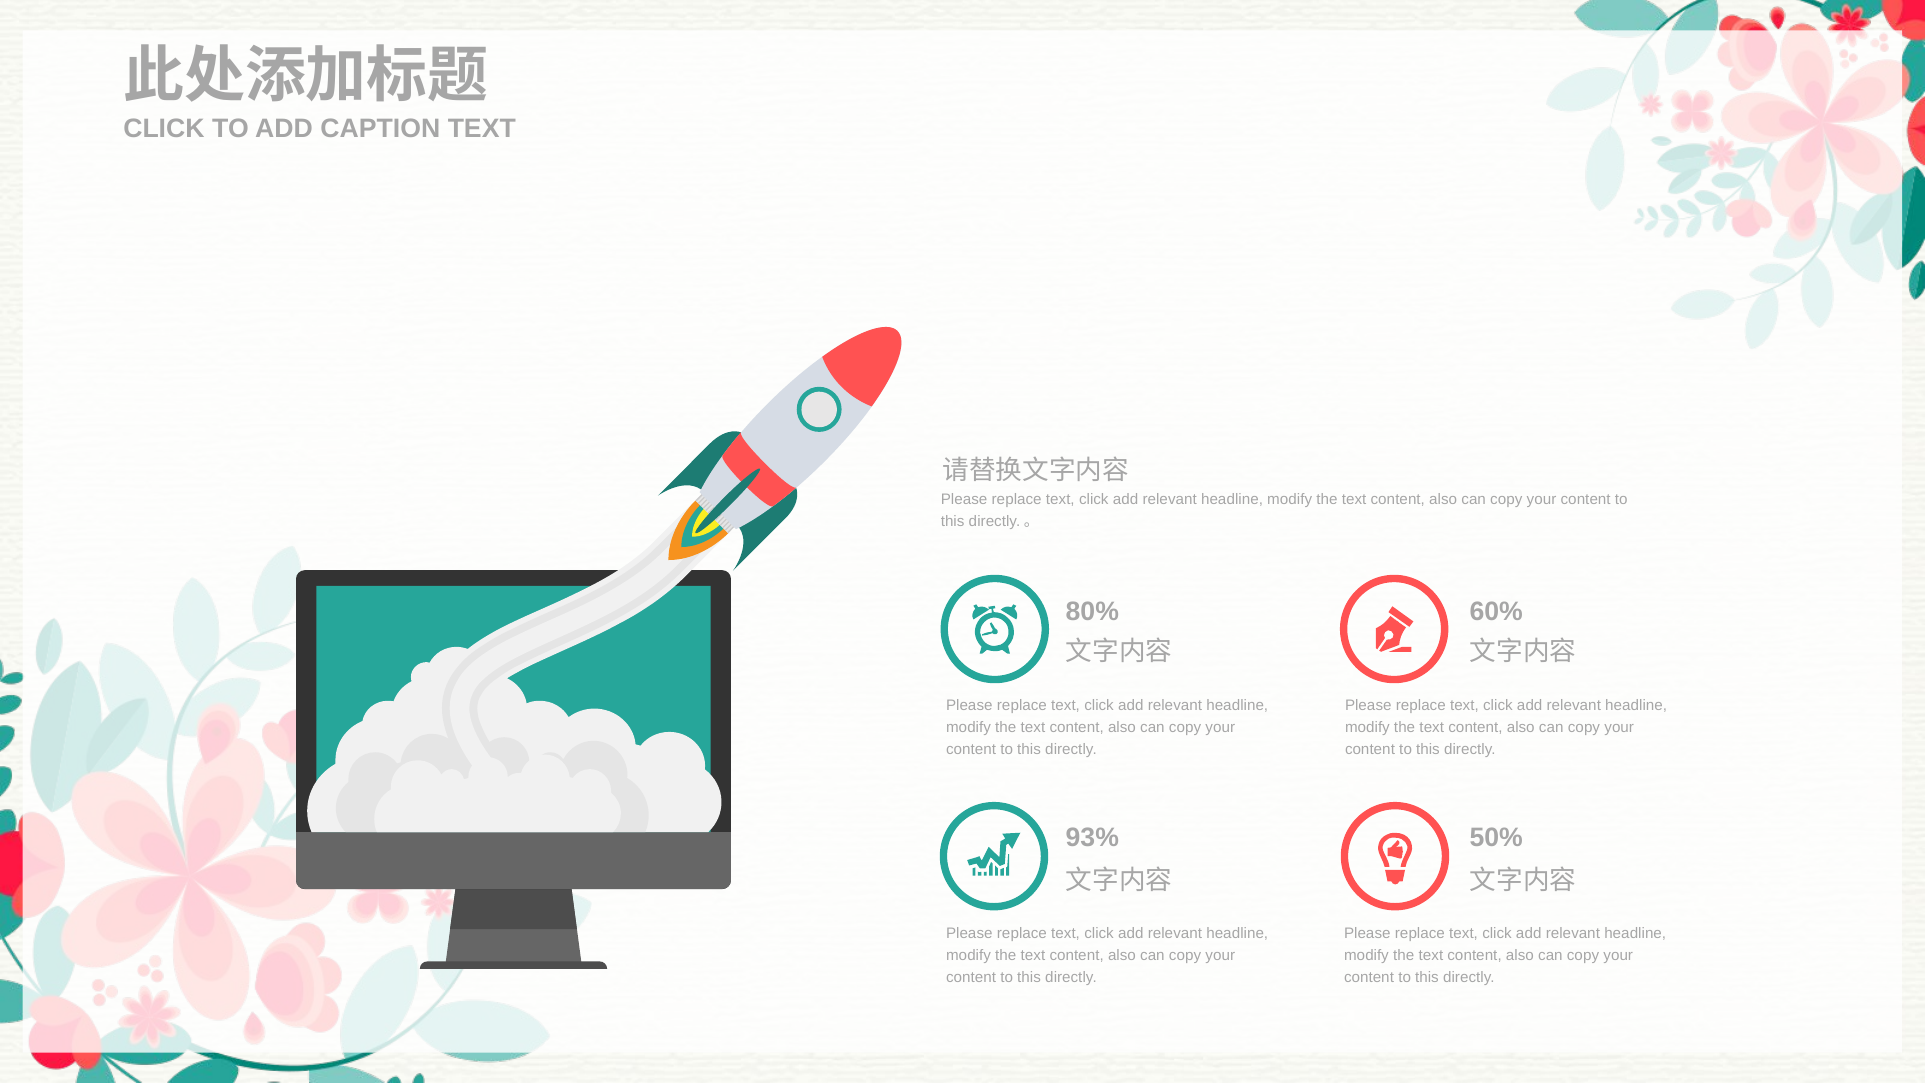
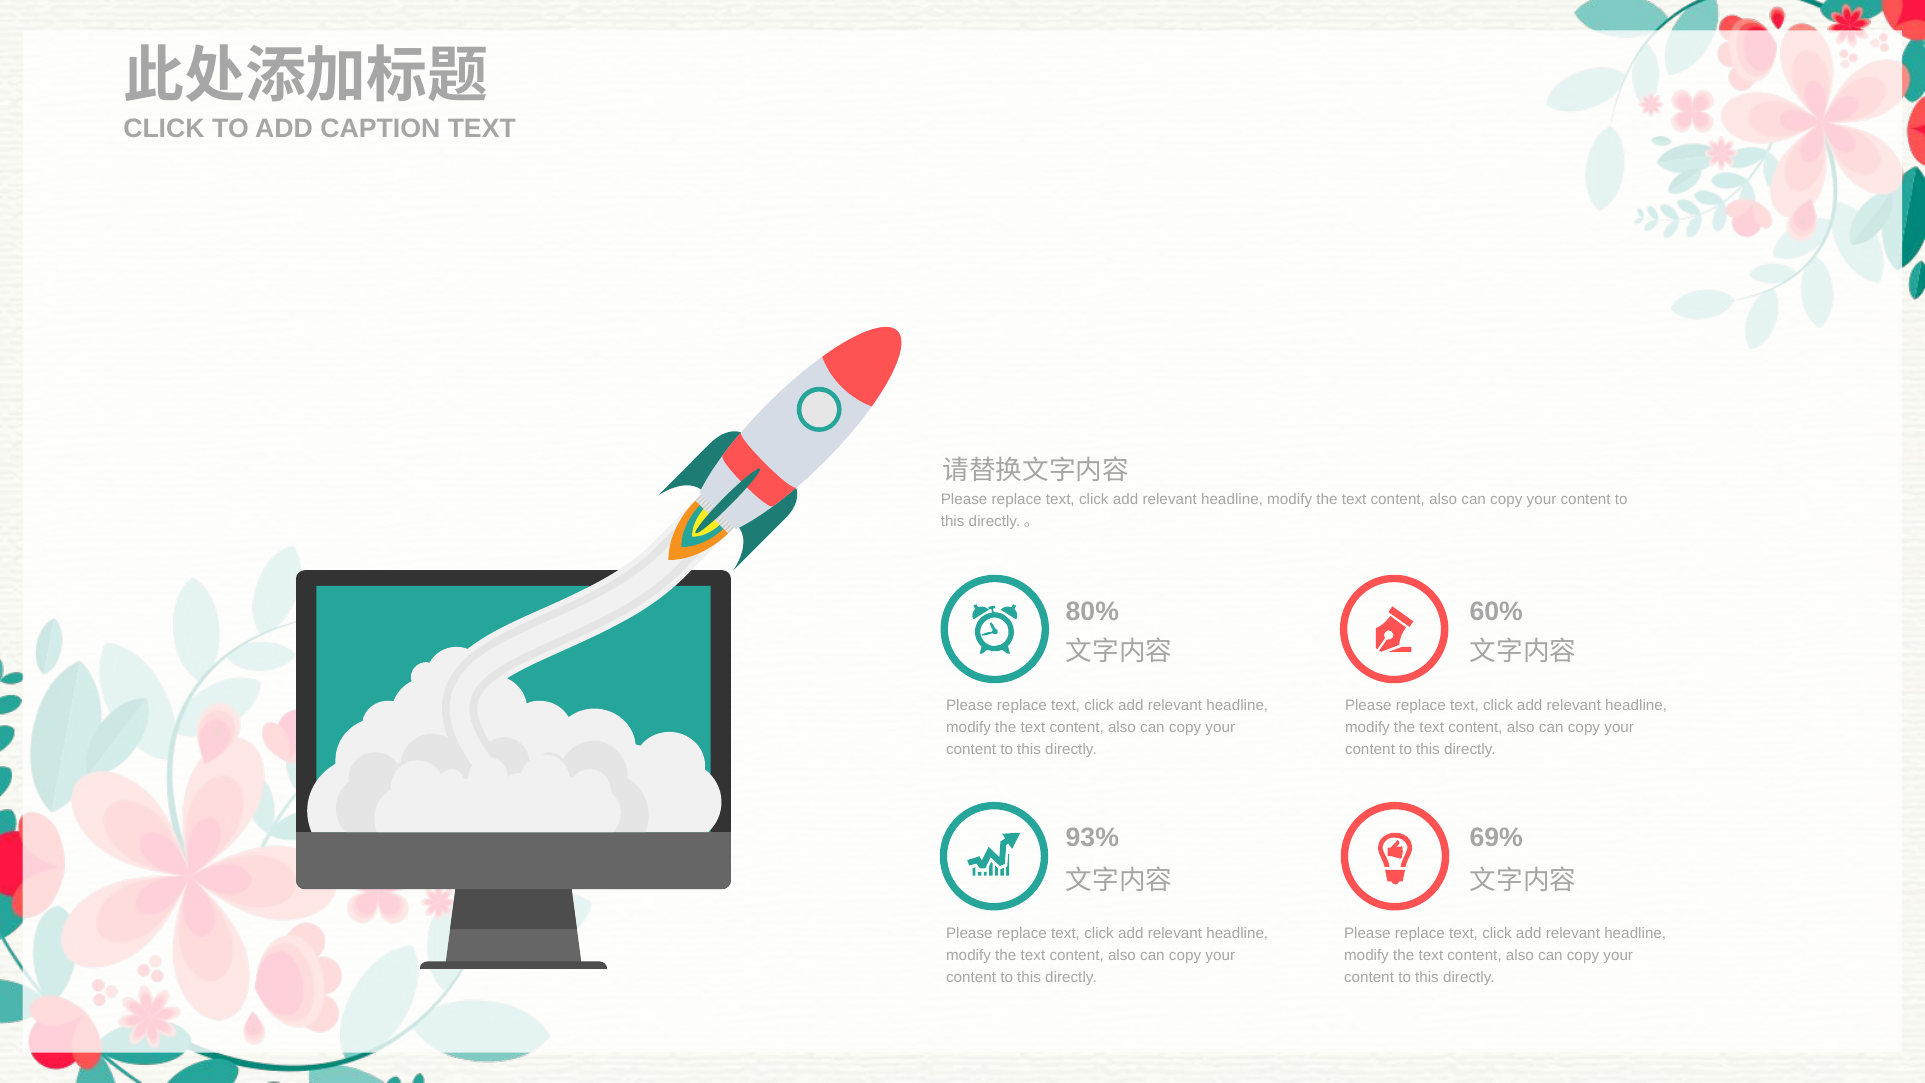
50%: 50% -> 69%
